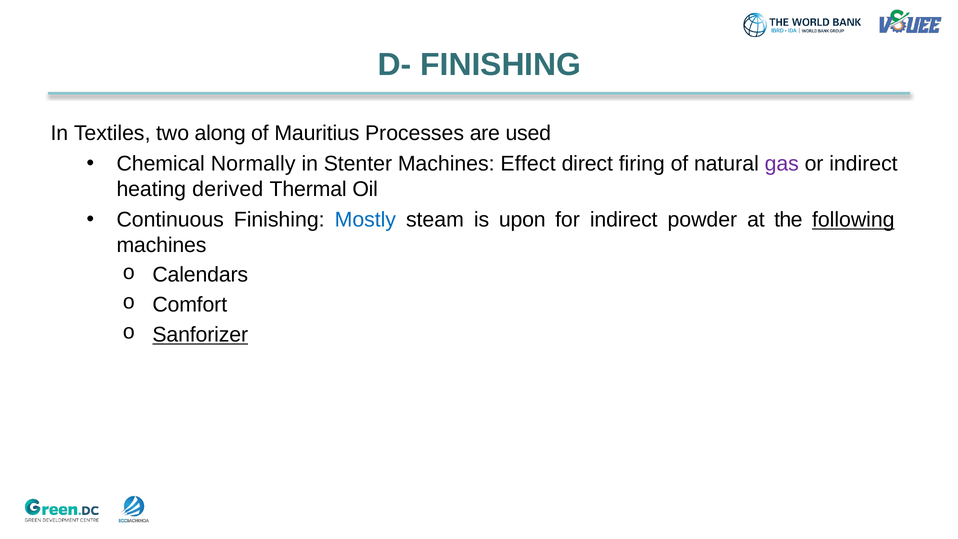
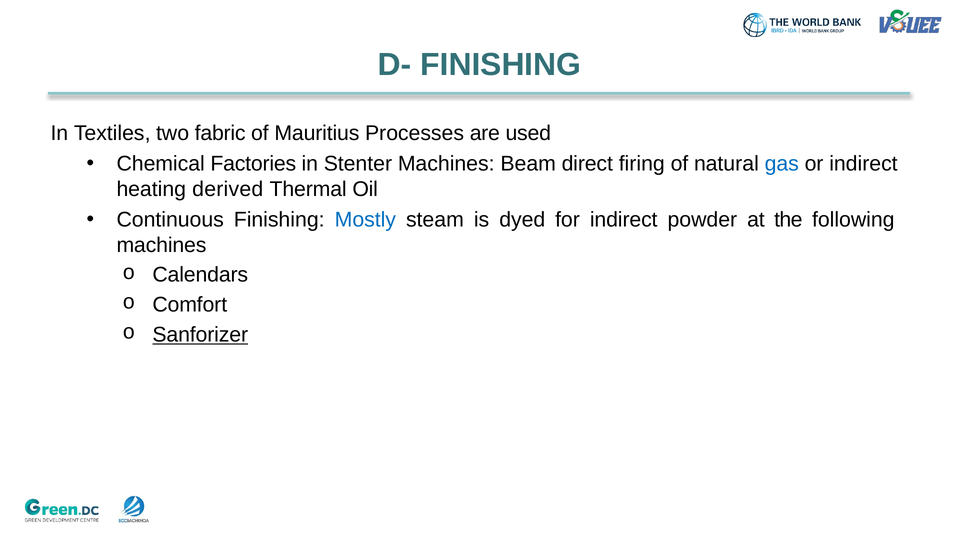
along: along -> fabric
Normally: Normally -> Factories
Effect: Effect -> Beam
gas colour: purple -> blue
upon: upon -> dyed
following underline: present -> none
